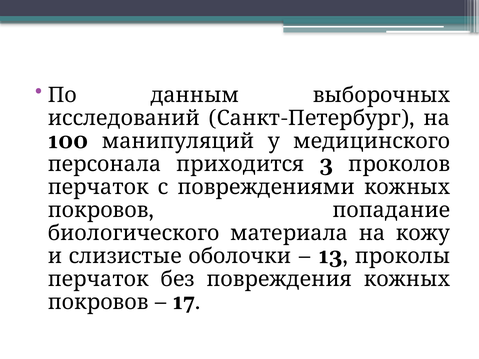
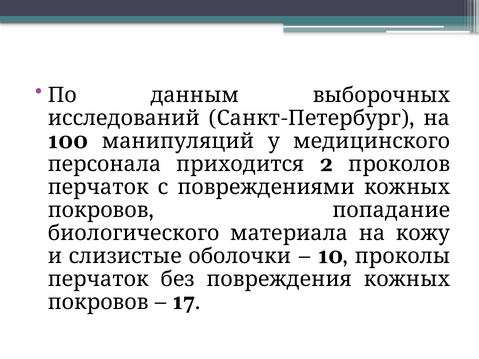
3: 3 -> 2
13: 13 -> 10
